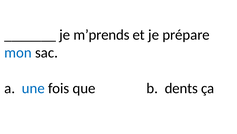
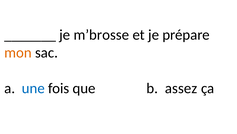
m’prends: m’prends -> m’brosse
mon colour: blue -> orange
dents: dents -> assez
